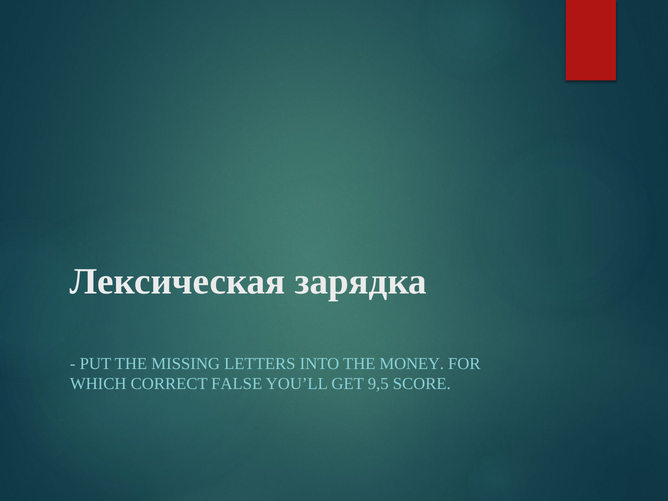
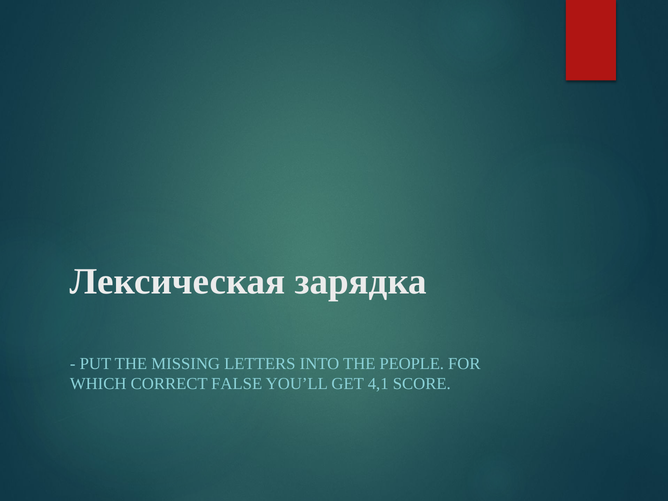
MONEY: MONEY -> PEOPLE
9,5: 9,5 -> 4,1
